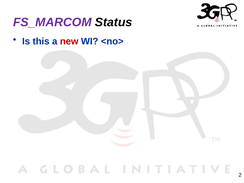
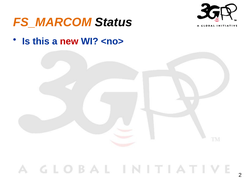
FS_MARCOM colour: purple -> orange
